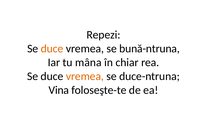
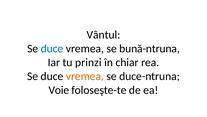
Repezi: Repezi -> Vântul
duce at (52, 48) colour: orange -> blue
mâna: mâna -> prinzi
Vina: Vina -> Voie
